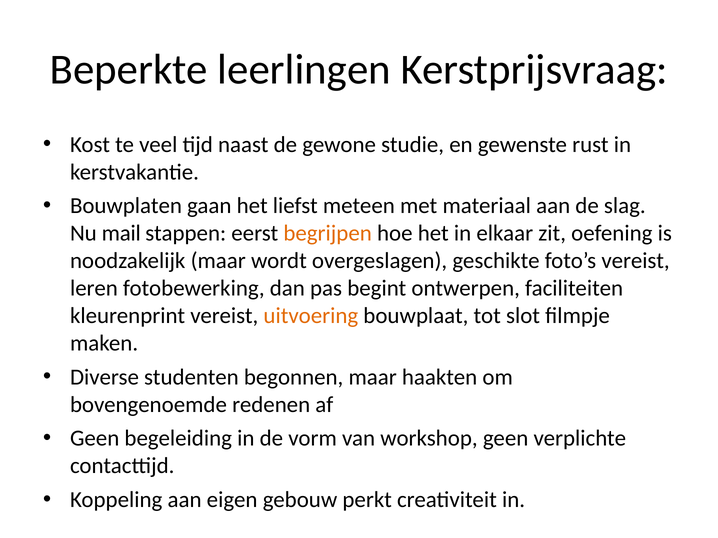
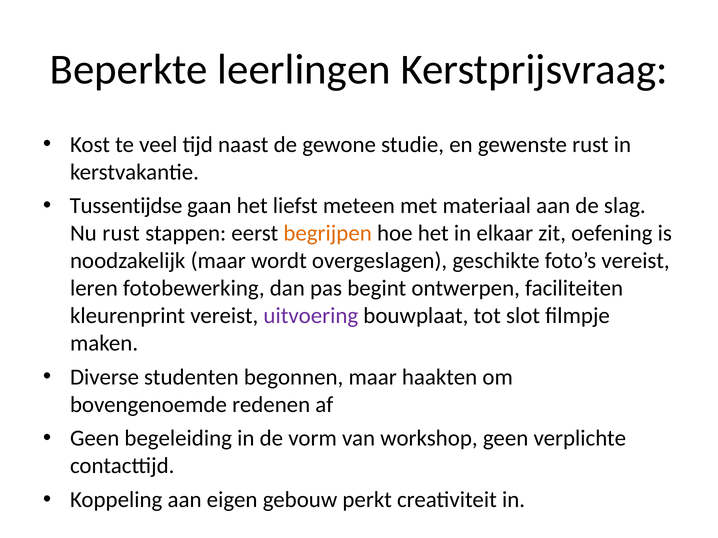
Bouwplaten: Bouwplaten -> Tussentijdse
Nu mail: mail -> rust
uitvoering colour: orange -> purple
